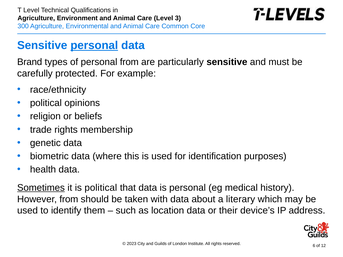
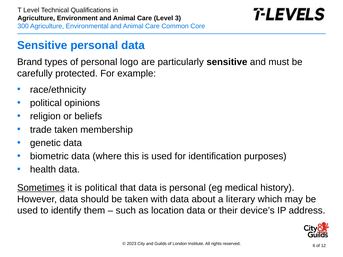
personal at (94, 45) underline: present -> none
personal from: from -> logo
trade rights: rights -> taken
However from: from -> data
